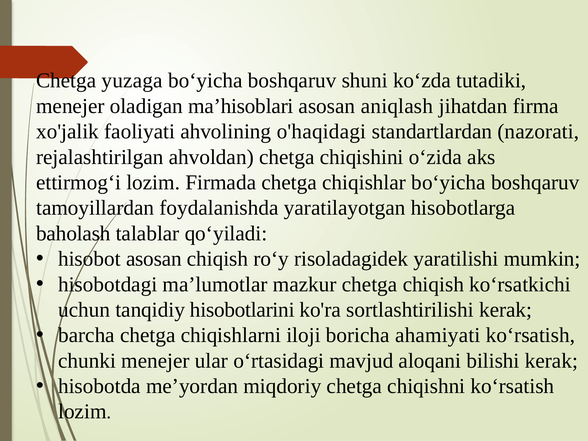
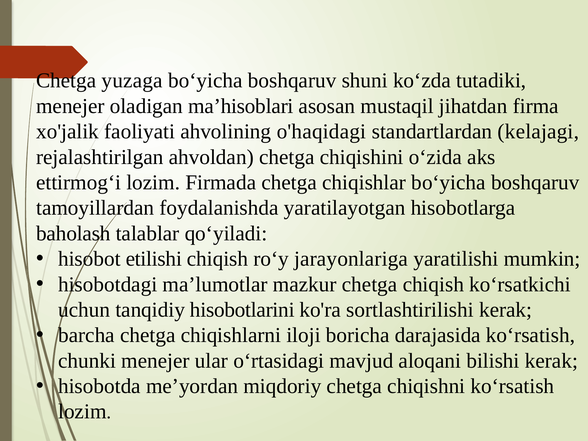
aniqlash: aniqlash -> mustaqil
nazorati: nazorati -> kelajagi
hisobot asosan: asosan -> etilishi
risoladagidek: risoladagidek -> jarayonlariga
ahamiyati: ahamiyati -> darajasida
